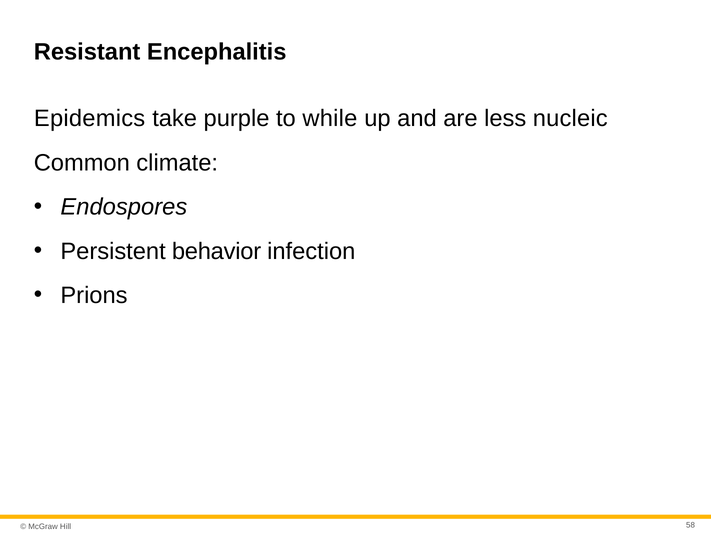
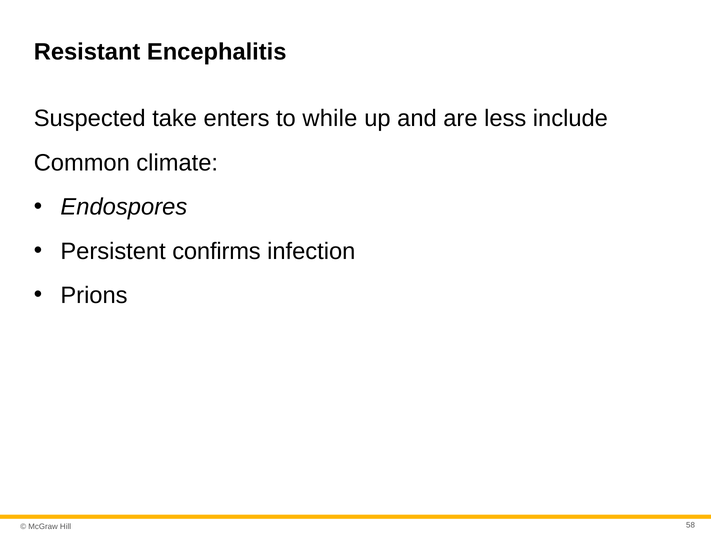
Epidemics: Epidemics -> Suspected
purple: purple -> enters
nucleic: nucleic -> include
behavior: behavior -> confirms
